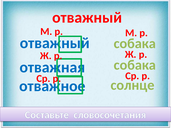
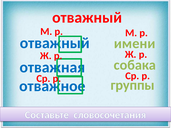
собака at (135, 44): собака -> имени
солнце: солнце -> группы
